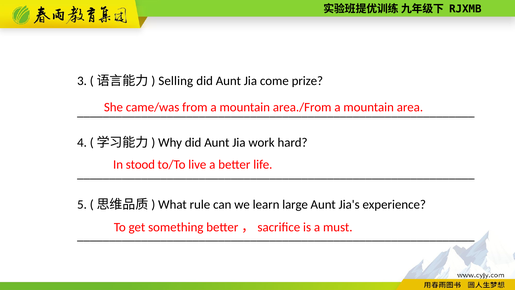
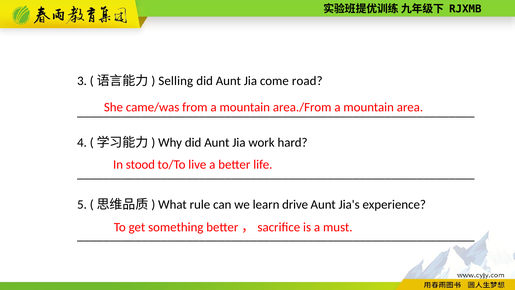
prize: prize -> road
large: large -> drive
